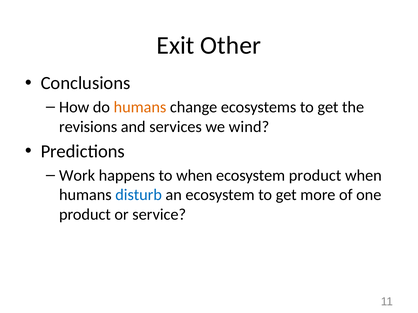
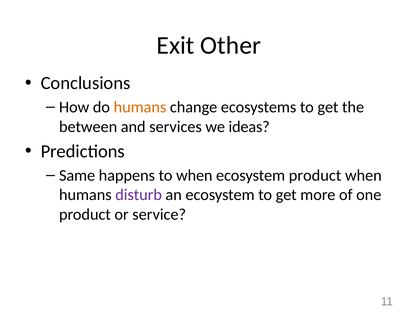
revisions: revisions -> between
wind: wind -> ideas
Work: Work -> Same
disturb colour: blue -> purple
